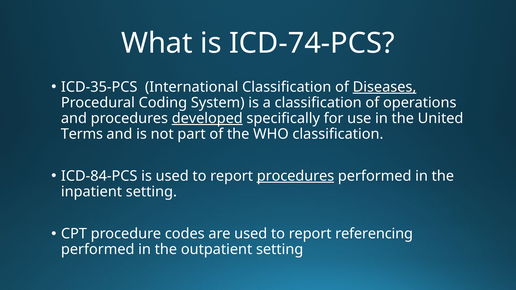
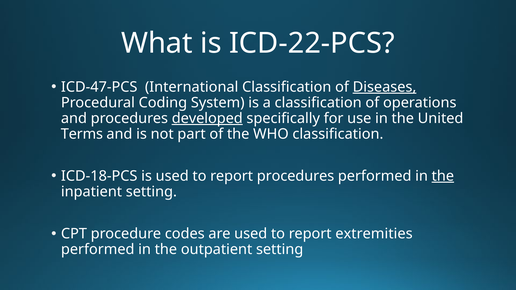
ICD-74-PCS: ICD-74-PCS -> ICD-22-PCS
ICD-35-PCS: ICD-35-PCS -> ICD-47-PCS
ICD-84-PCS: ICD-84-PCS -> ICD-18-PCS
procedures at (296, 176) underline: present -> none
the at (443, 176) underline: none -> present
referencing: referencing -> extremities
